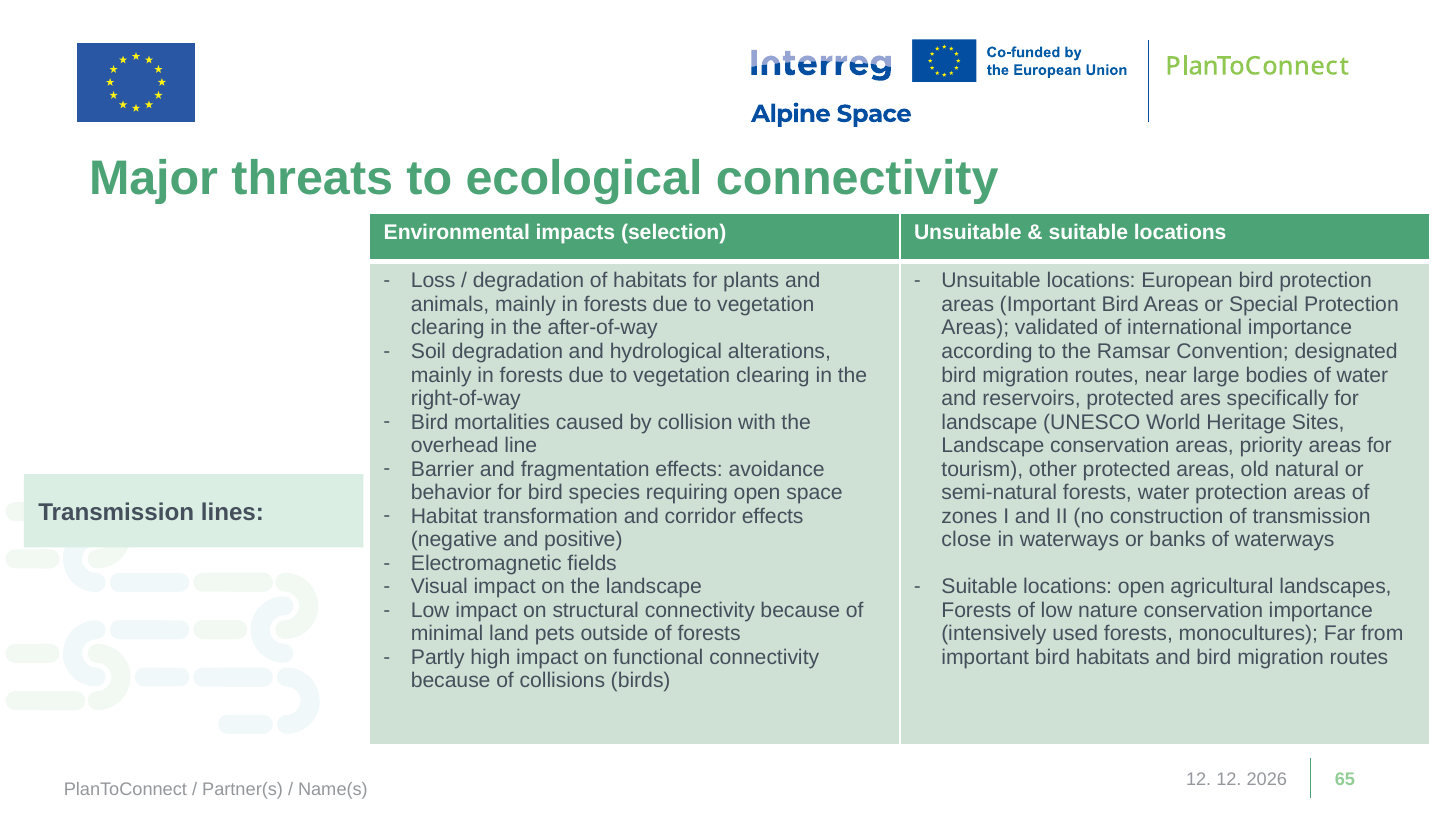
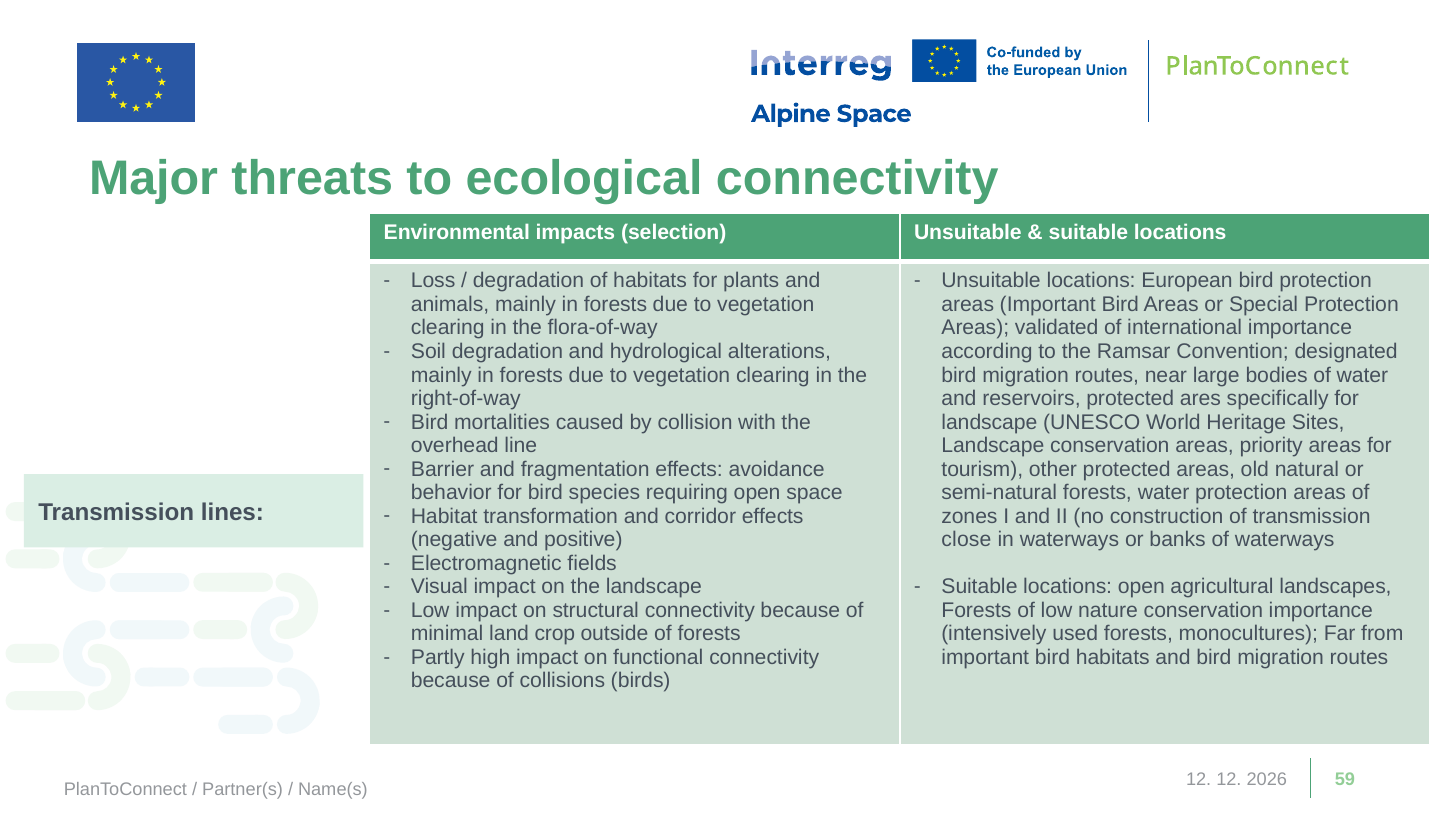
after-of-way: after-of-way -> flora-of-way
pets: pets -> crop
65: 65 -> 59
